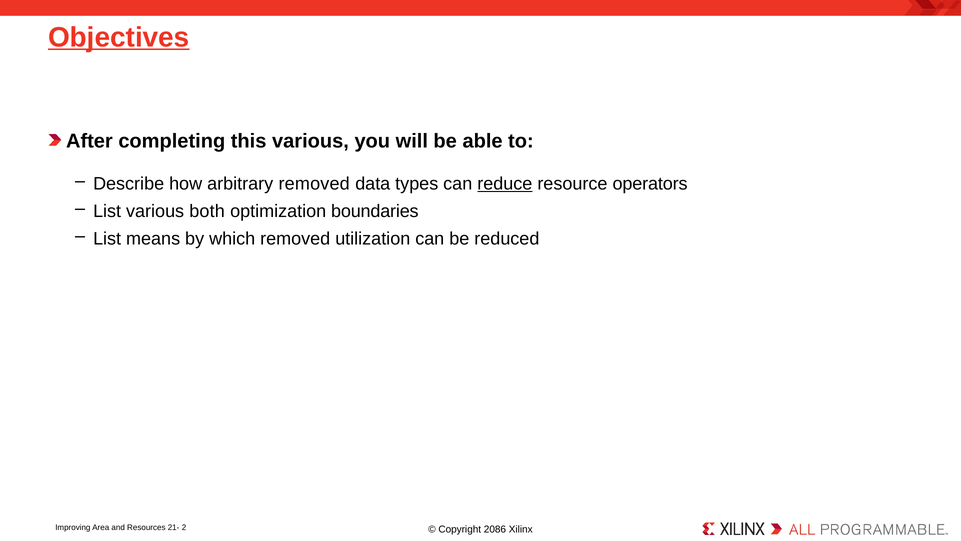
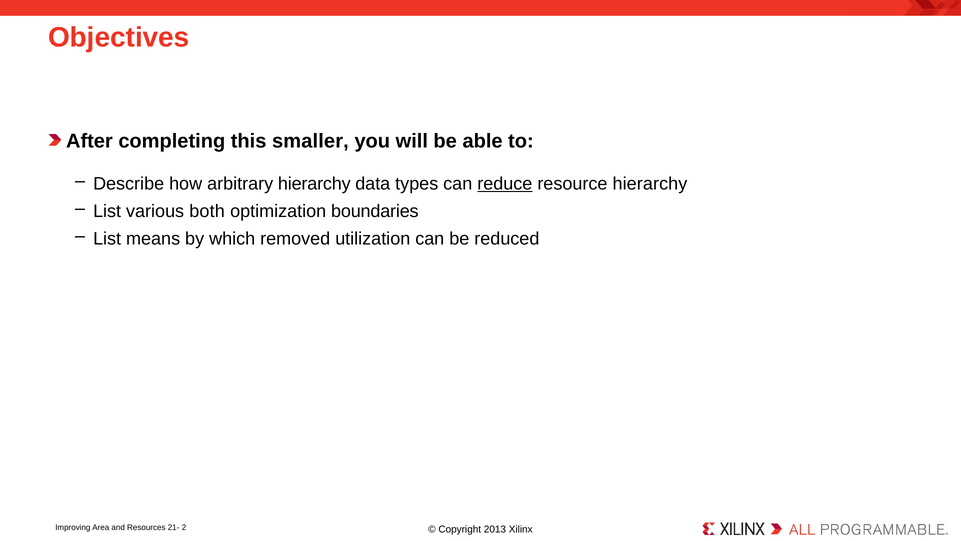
Objectives underline: present -> none
this various: various -> smaller
arbitrary removed: removed -> hierarchy
resource operators: operators -> hierarchy
2086: 2086 -> 2013
